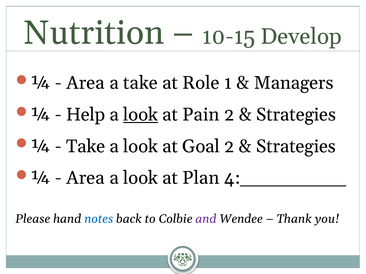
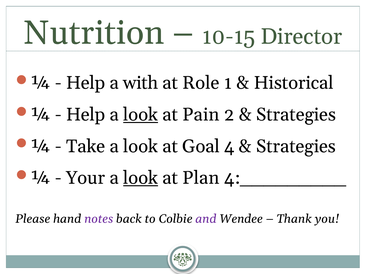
Develop: Develop -> Director
Area at (86, 83): Area -> Help
a take: take -> with
Managers: Managers -> Historical
Goal 2: 2 -> 4
Area at (86, 178): Area -> Your
look at (141, 178) underline: none -> present
notes colour: blue -> purple
